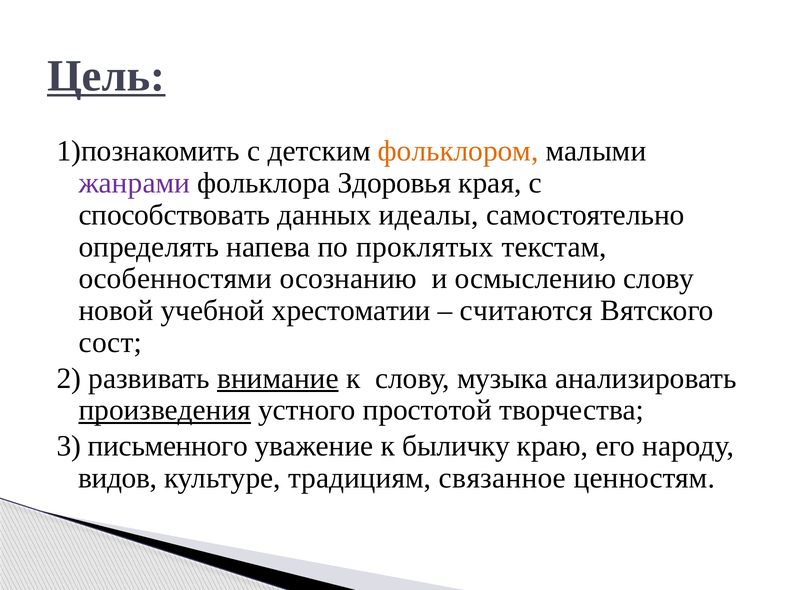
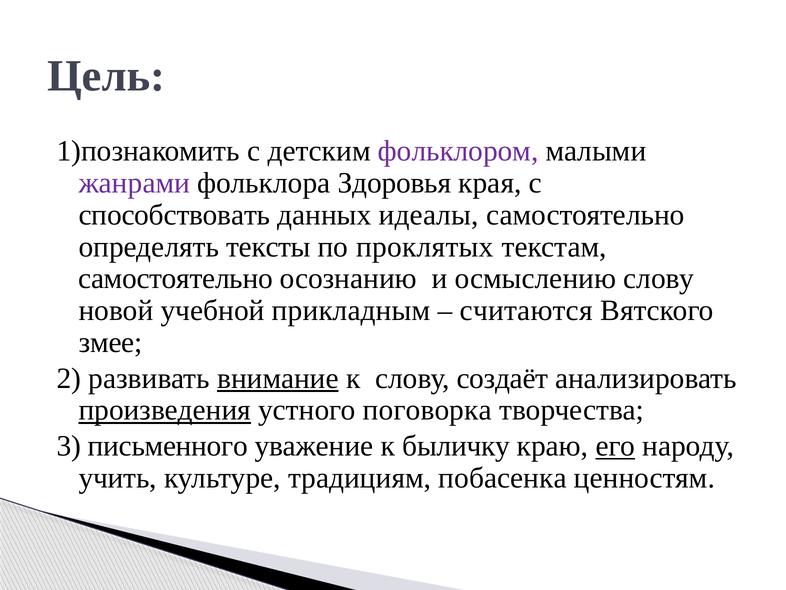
Цель underline: present -> none
фольклором colour: orange -> purple
напева: напева -> тексты
особенностями at (175, 278): особенностями -> самостоятельно
хрестоматии: хрестоматии -> прикладным
сост: сост -> змее
музыка: музыка -> создаёт
простотой: простотой -> поговорка
его underline: none -> present
видов: видов -> учить
связанное: связанное -> побасенка
